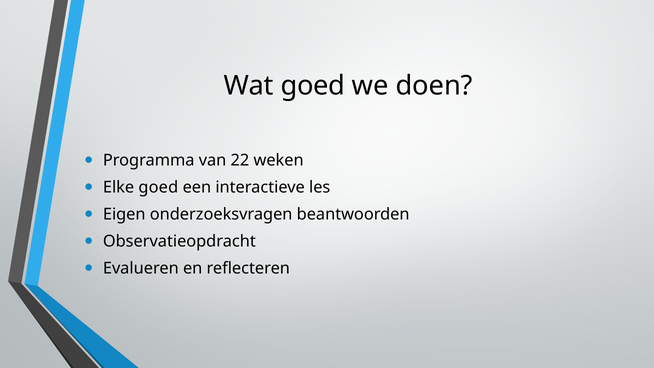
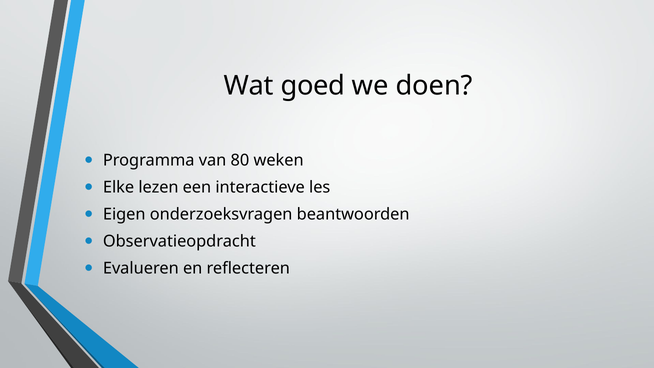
22: 22 -> 80
Elke goed: goed -> lezen
